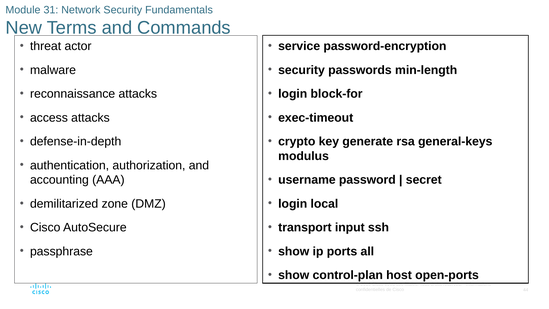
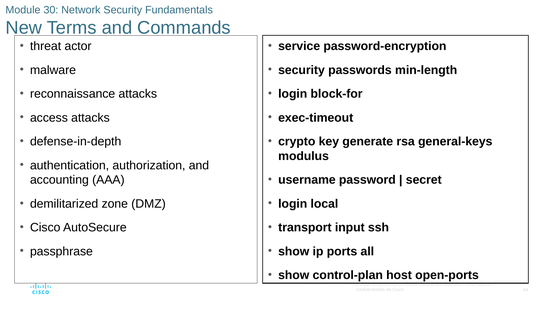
31: 31 -> 30
